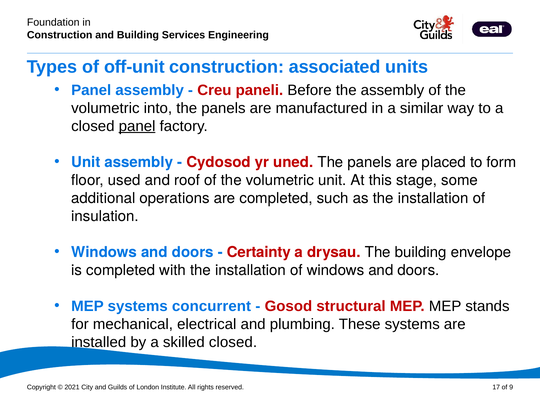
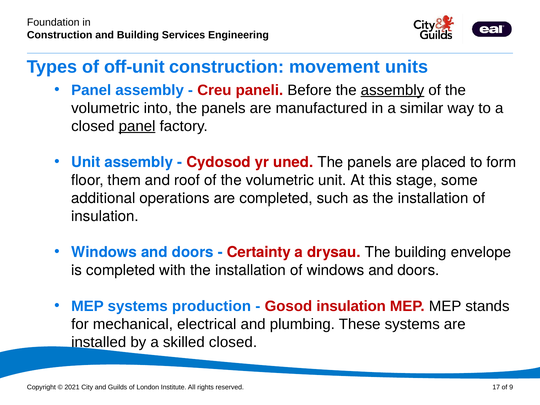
associated: associated -> movement
assembly at (392, 90) underline: none -> present
used: used -> them
concurrent: concurrent -> production
Gosod structural: structural -> insulation
